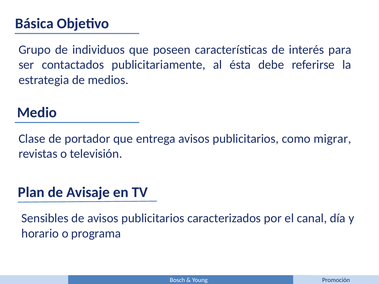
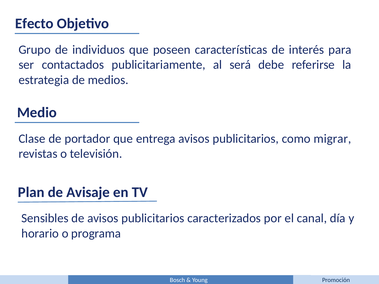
Básica: Básica -> Efecto
ésta: ésta -> será
